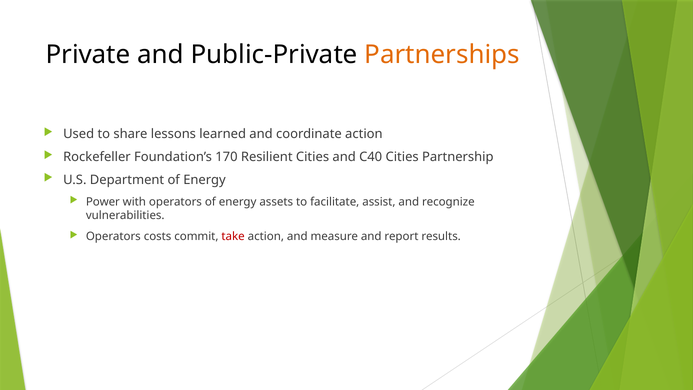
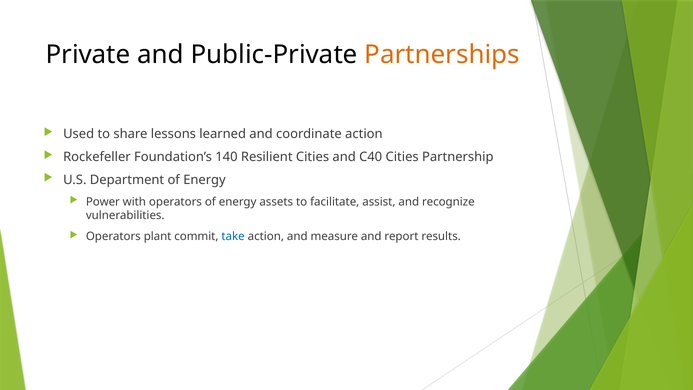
170: 170 -> 140
costs: costs -> plant
take colour: red -> blue
